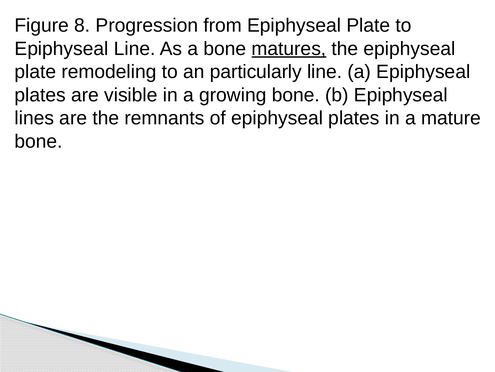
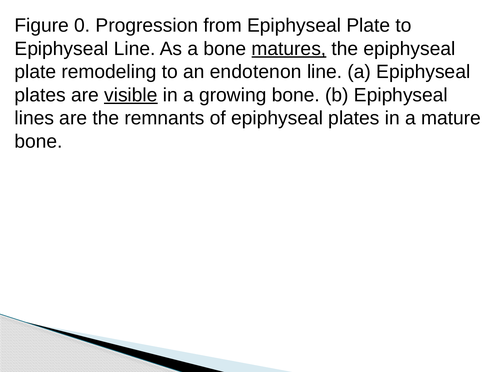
8: 8 -> 0
particularly: particularly -> endotenon
visible underline: none -> present
